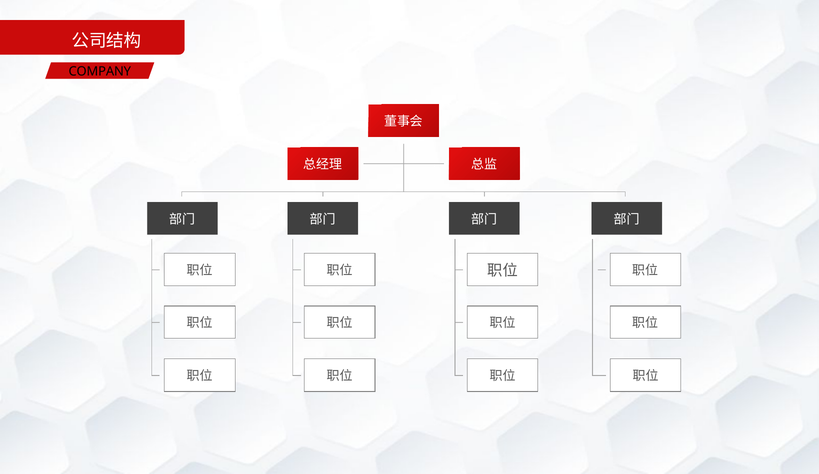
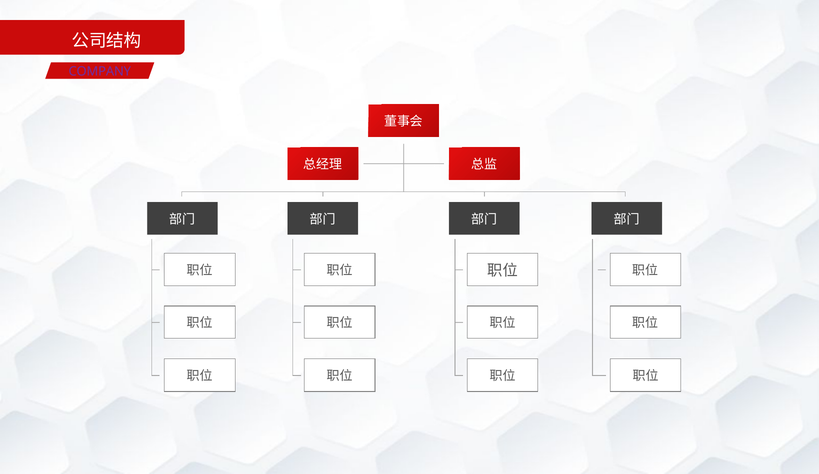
COMPANY colour: black -> purple
